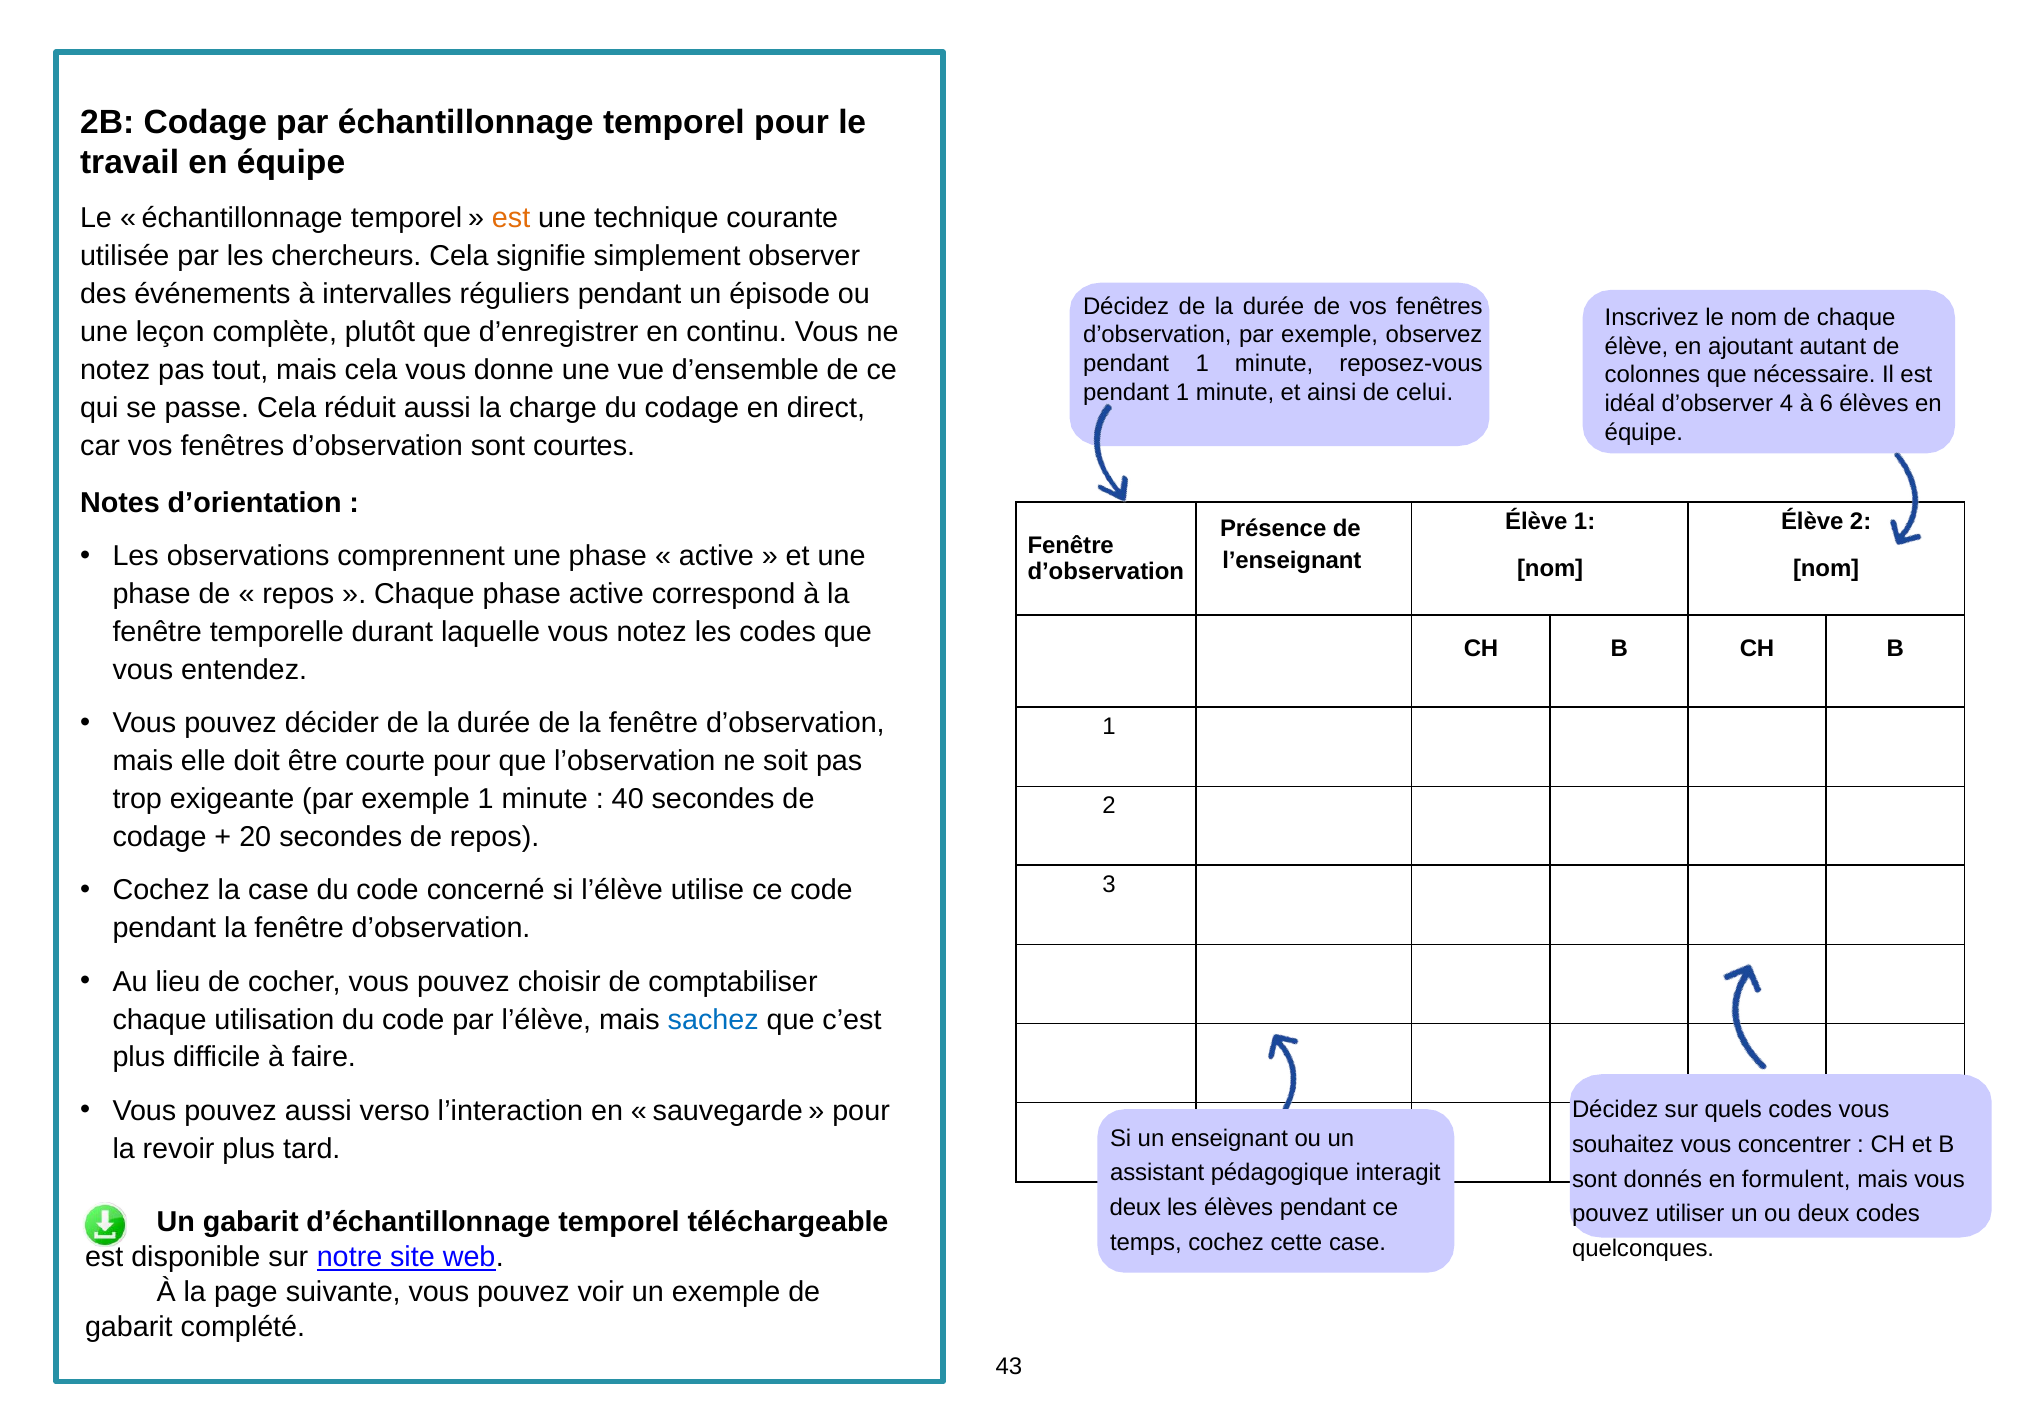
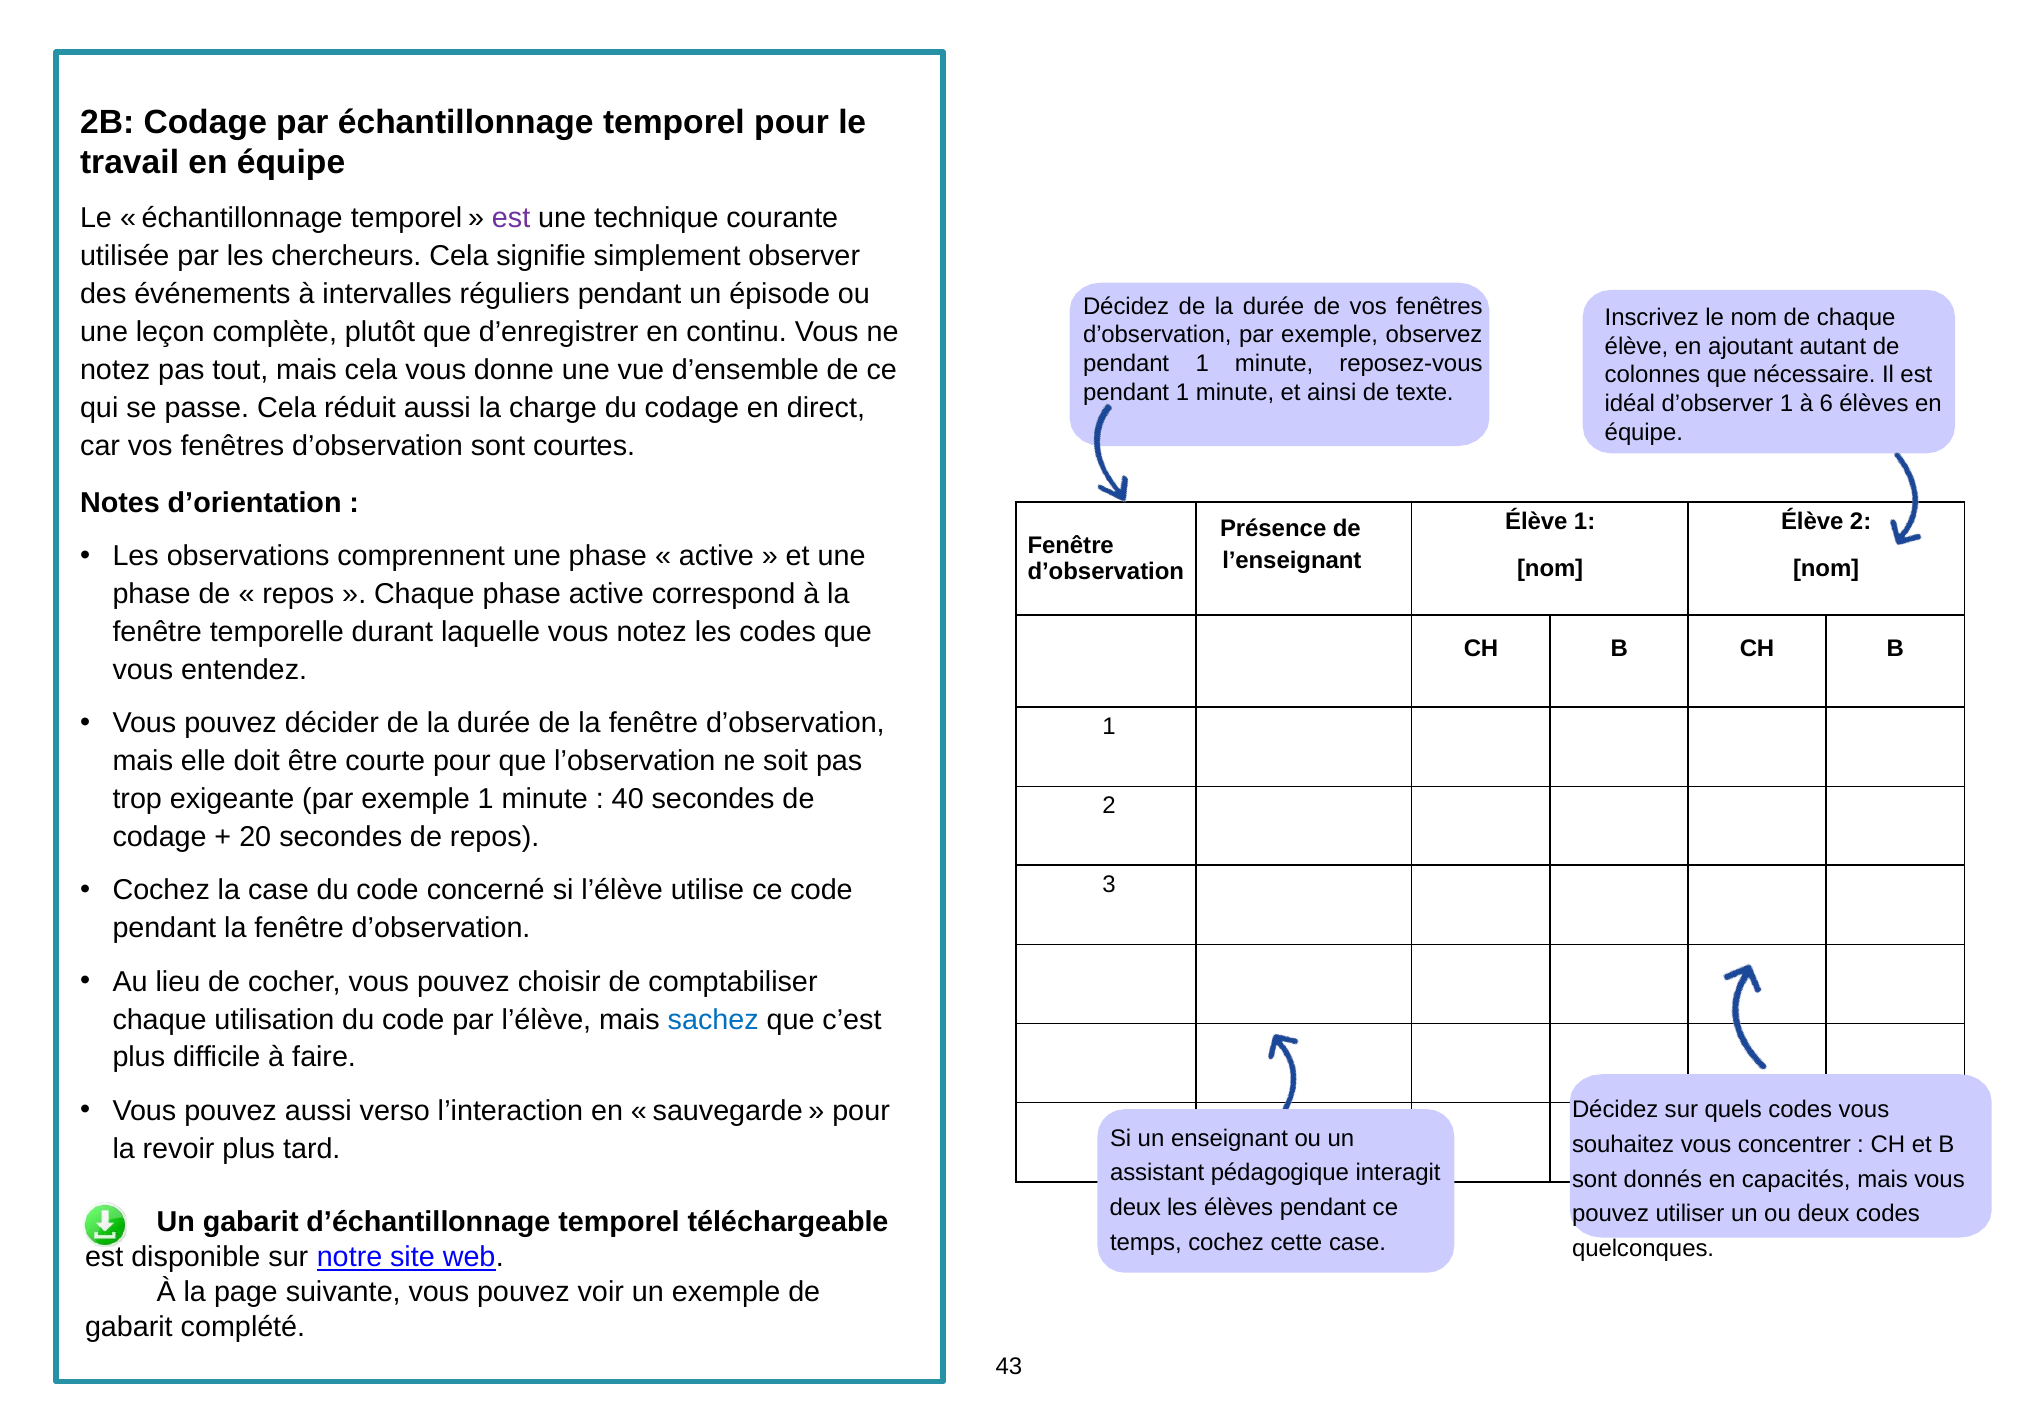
est at (511, 219) colour: orange -> purple
celui: celui -> texte
d’observer 4: 4 -> 1
formulent: formulent -> capacités
